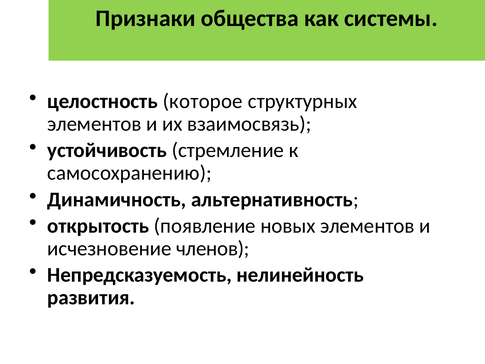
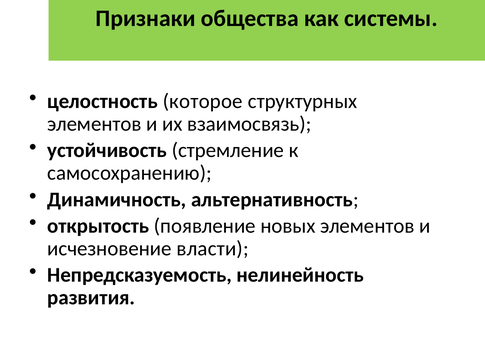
членов: членов -> власти
